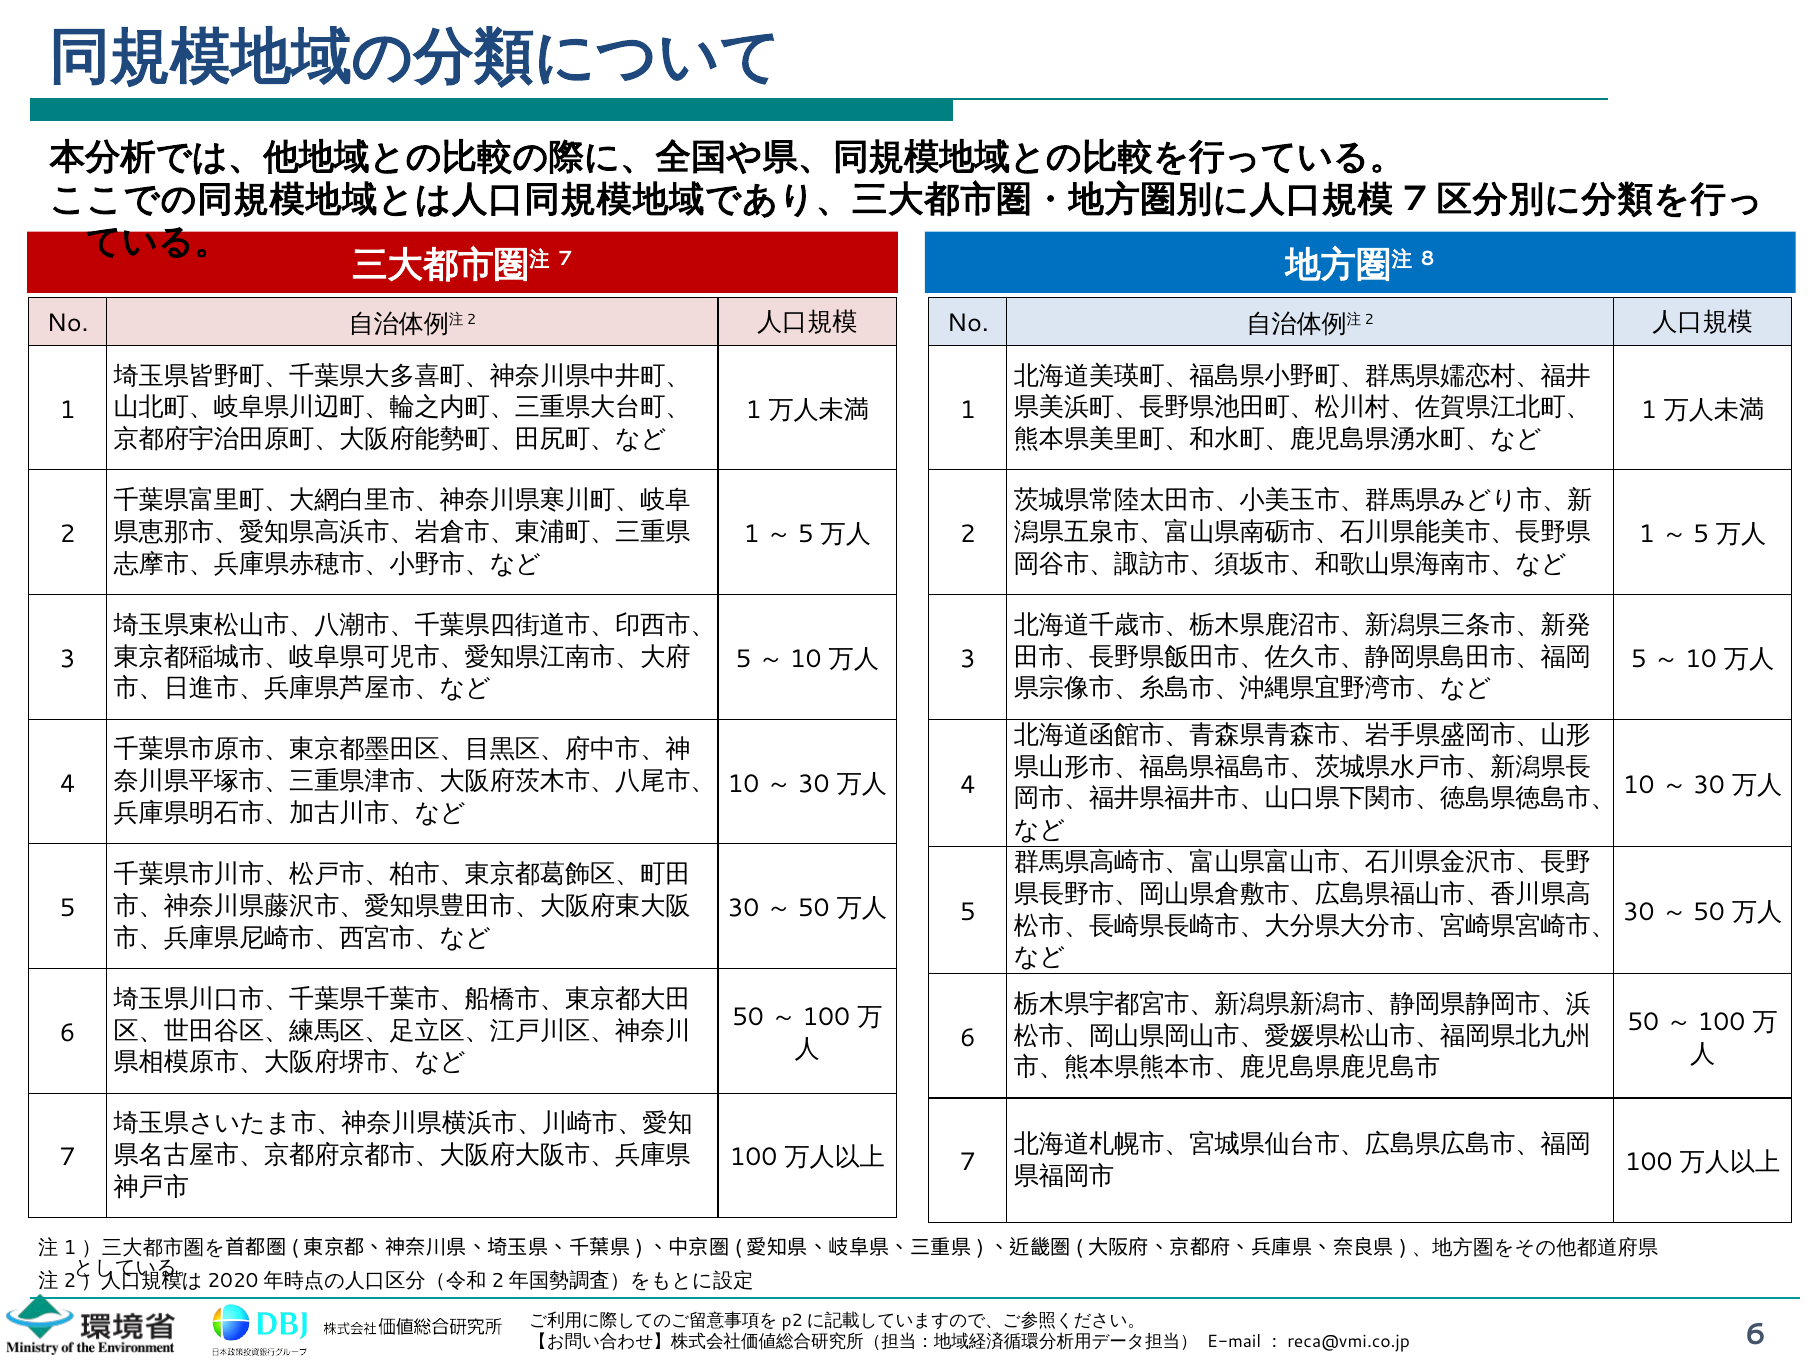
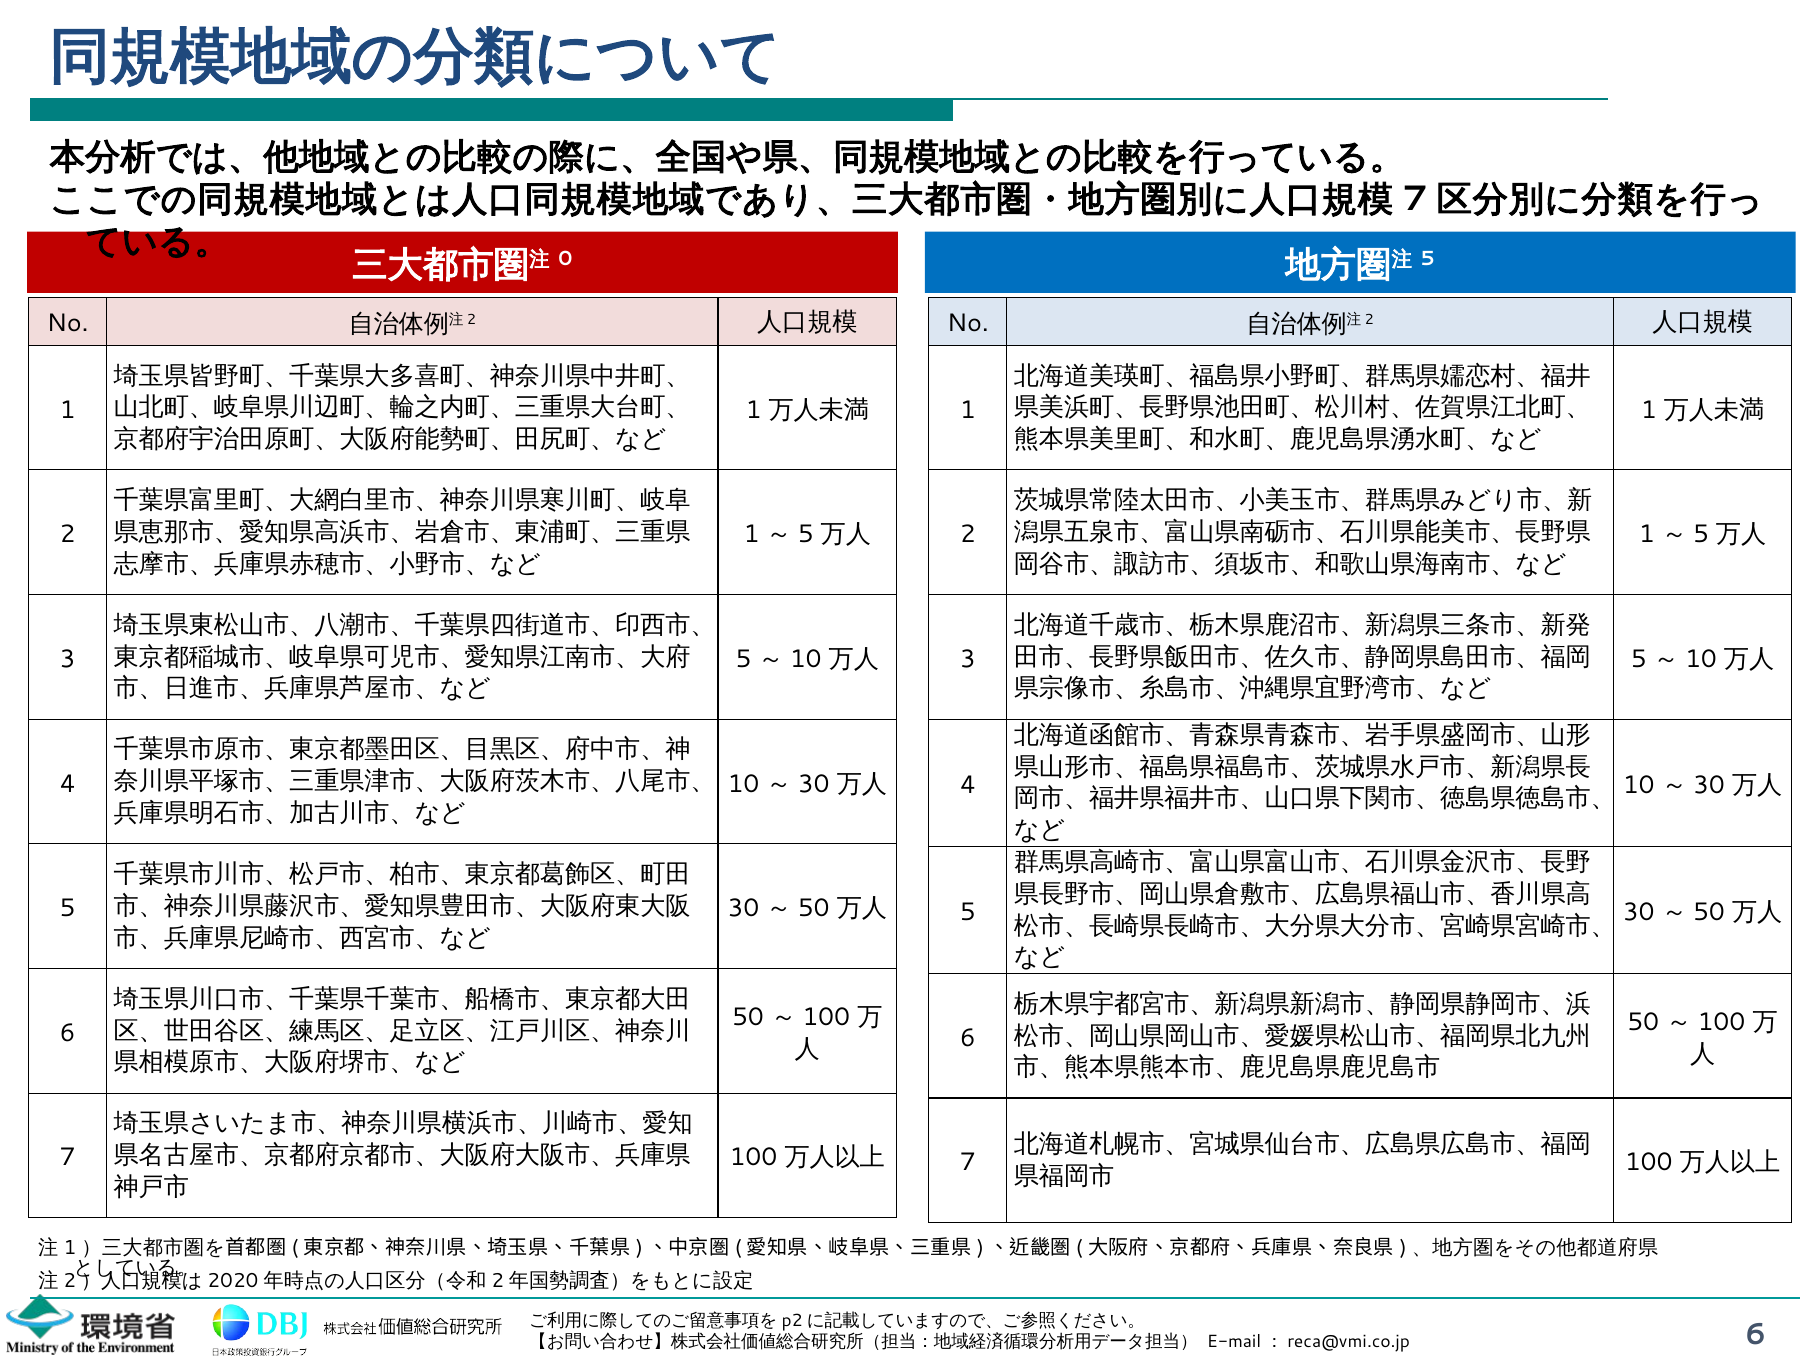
7 at (565, 259): 7 -> 0
8 at (1428, 259): 8 -> 5
